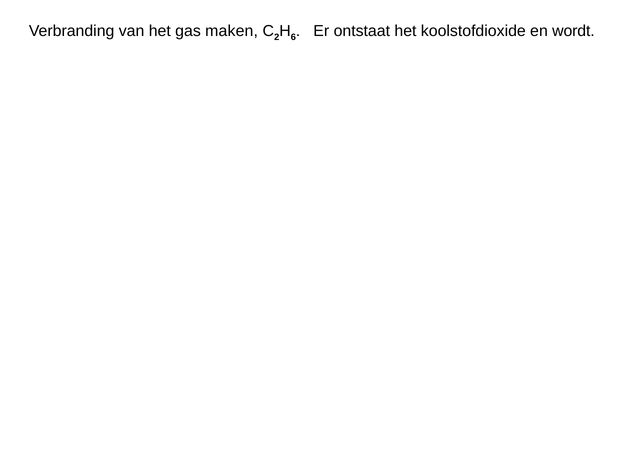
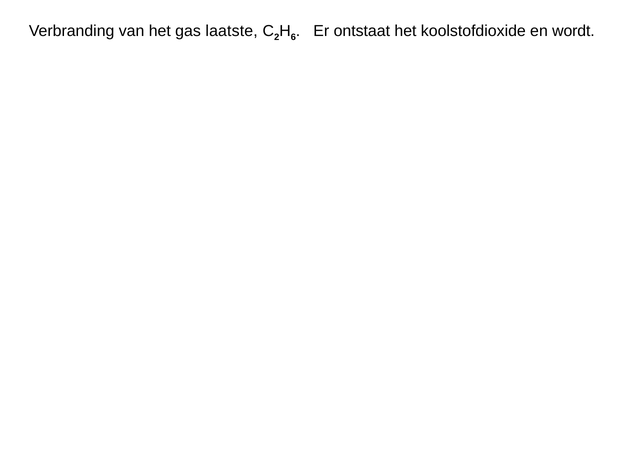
maken: maken -> laatste
